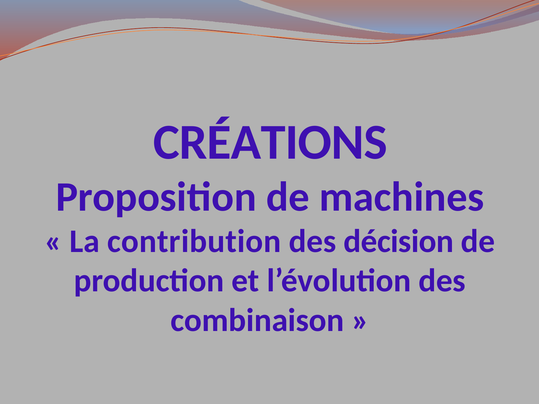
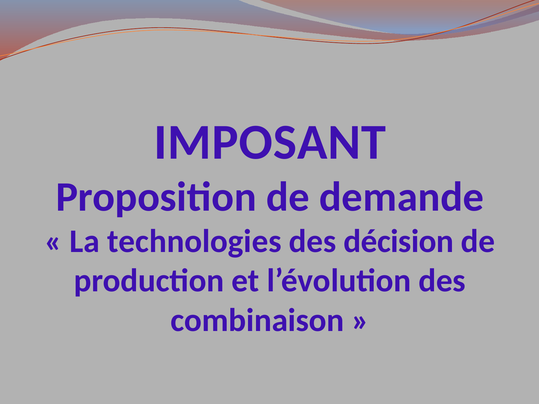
CRÉATIONS: CRÉATIONS -> IMPOSANT
machines: machines -> demande
contribution: contribution -> technologies
